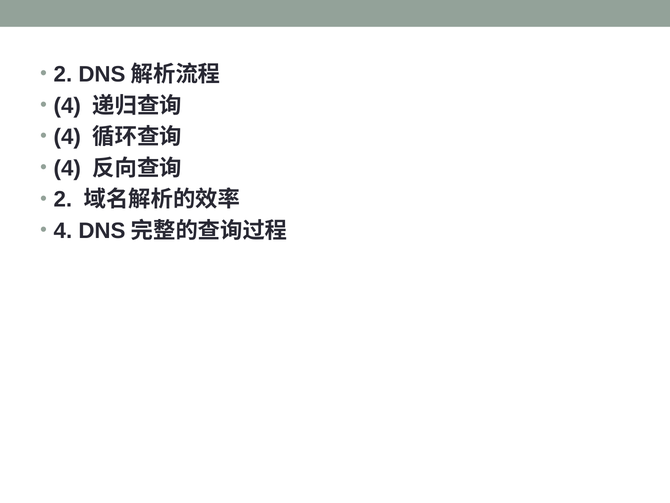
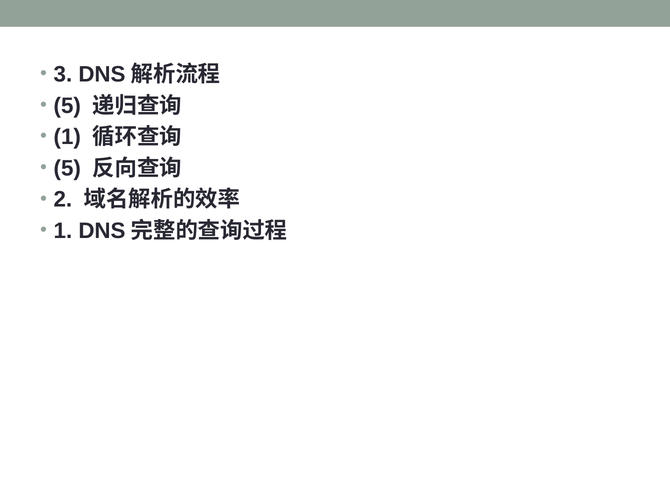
2 at (63, 74): 2 -> 3
4 at (67, 106): 4 -> 5
4 at (67, 137): 4 -> 1
4 at (67, 168): 4 -> 5
4 at (63, 231): 4 -> 1
